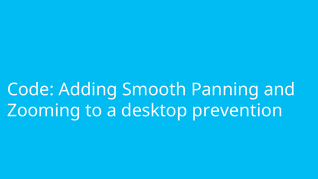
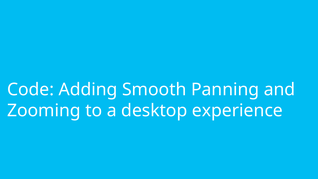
prevention: prevention -> experience
